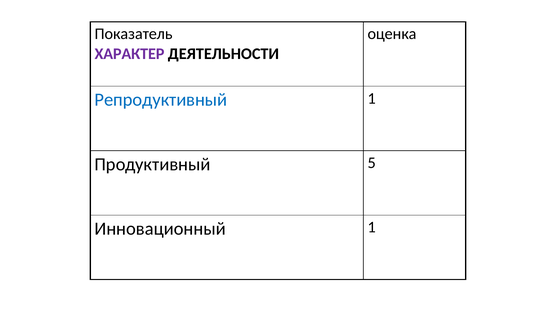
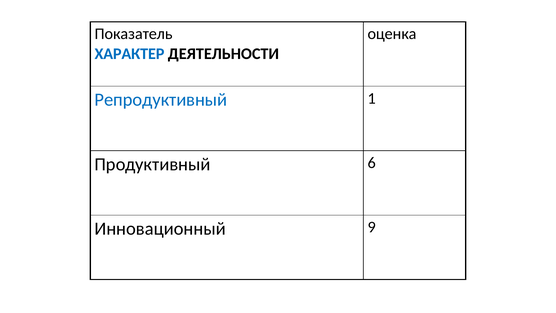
ХАРАКТЕР colour: purple -> blue
5: 5 -> 6
Инновационный 1: 1 -> 9
